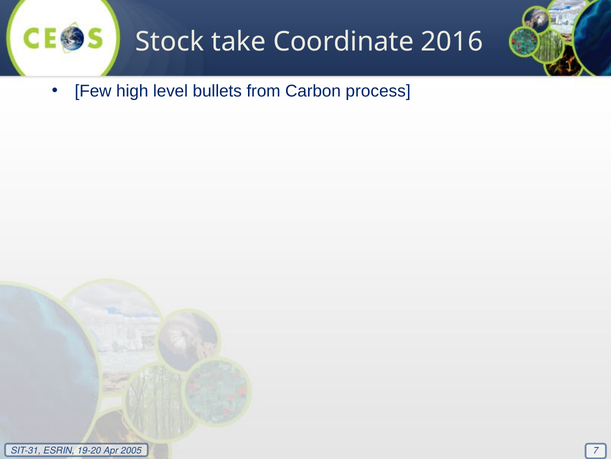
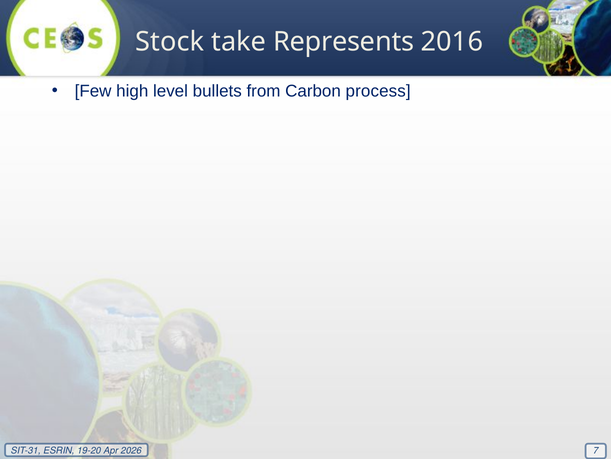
Coordinate: Coordinate -> Represents
2005: 2005 -> 2026
